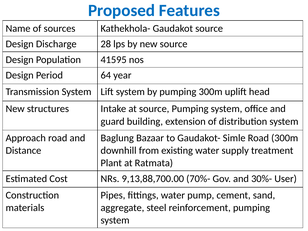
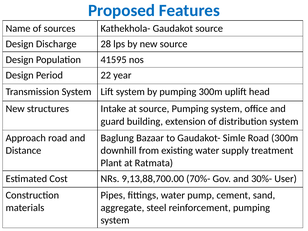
64: 64 -> 22
